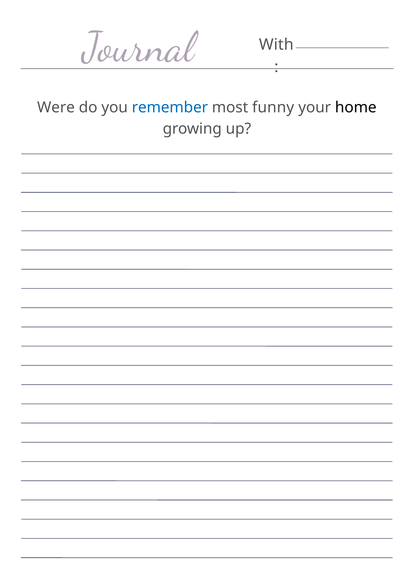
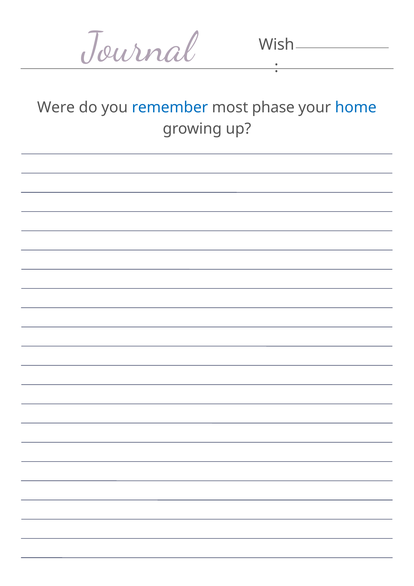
With: With -> Wish
funny: funny -> phase
home colour: black -> blue
